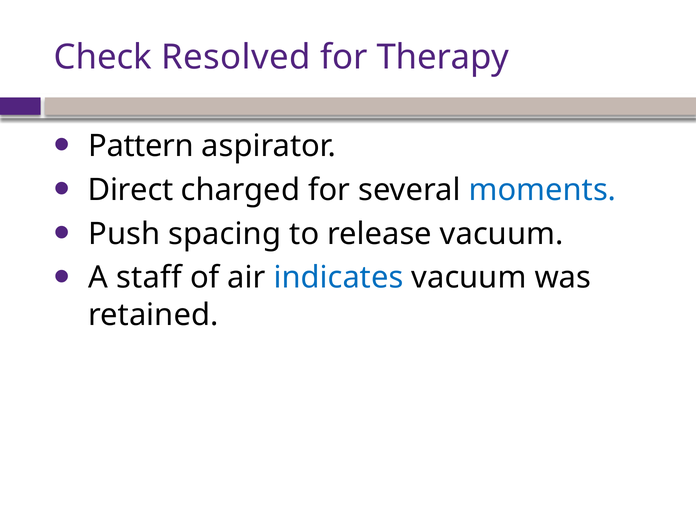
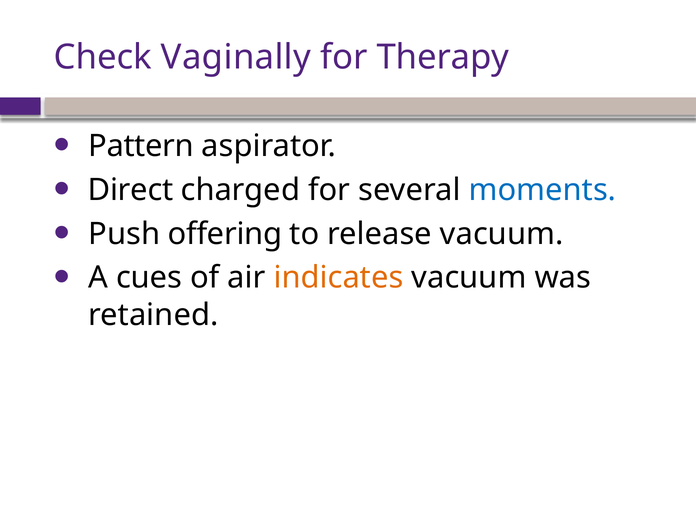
Resolved: Resolved -> Vaginally
spacing: spacing -> offering
staff: staff -> cues
indicates colour: blue -> orange
